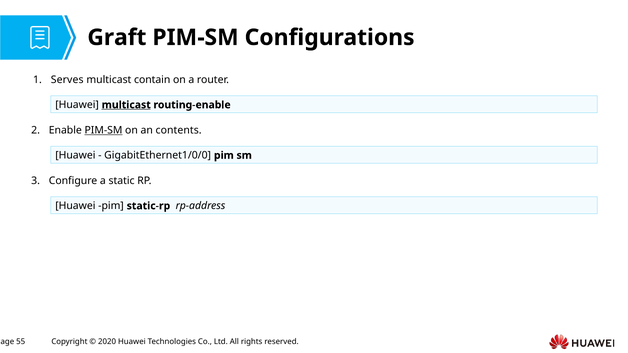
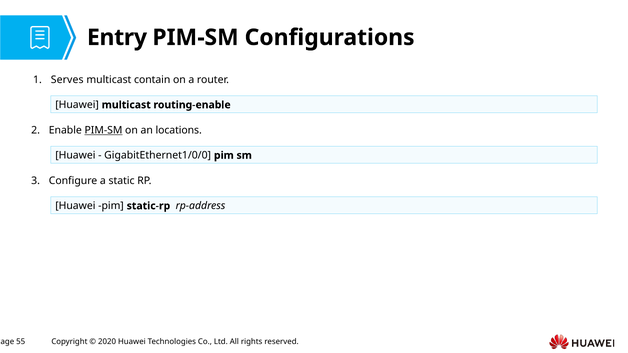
Graft: Graft -> Entry
multicast at (126, 105) underline: present -> none
contents: contents -> locations
